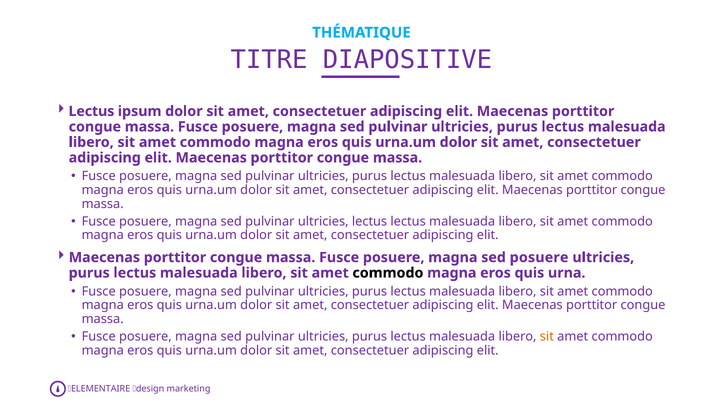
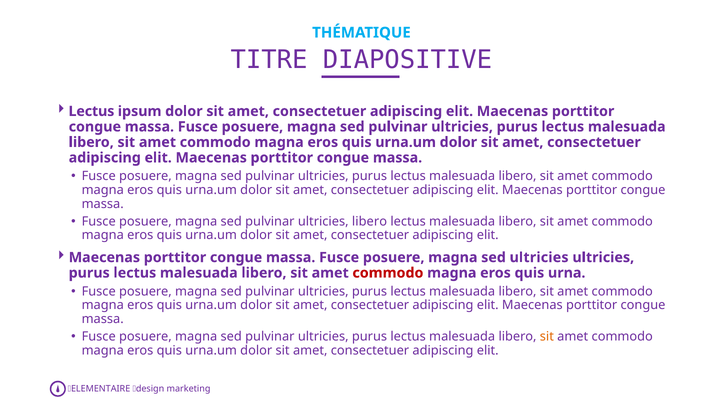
ultricies lectus: lectus -> libero
sed posuere: posuere -> ultricies
commodo at (388, 273) colour: black -> red
